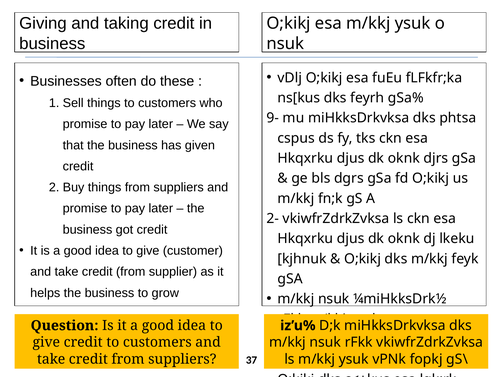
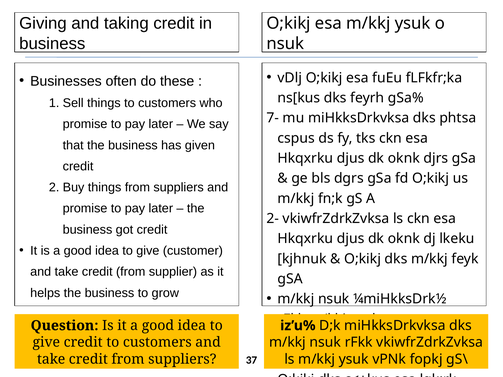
9-: 9- -> 7-
